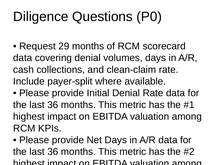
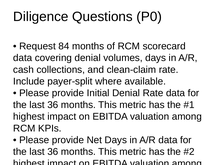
29: 29 -> 84
